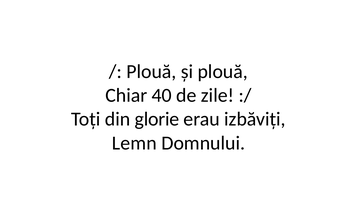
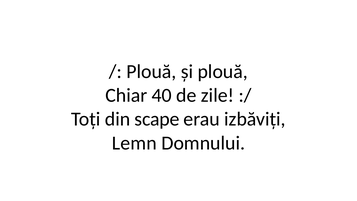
glorie: glorie -> scape
